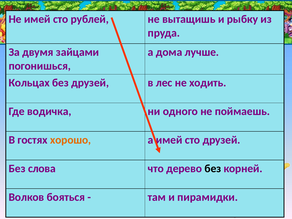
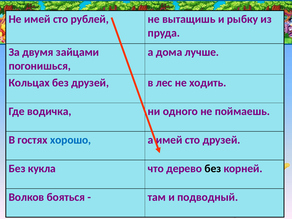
хорошо colour: orange -> blue
слова: слова -> кукла
пирамидки: пирамидки -> подводный
